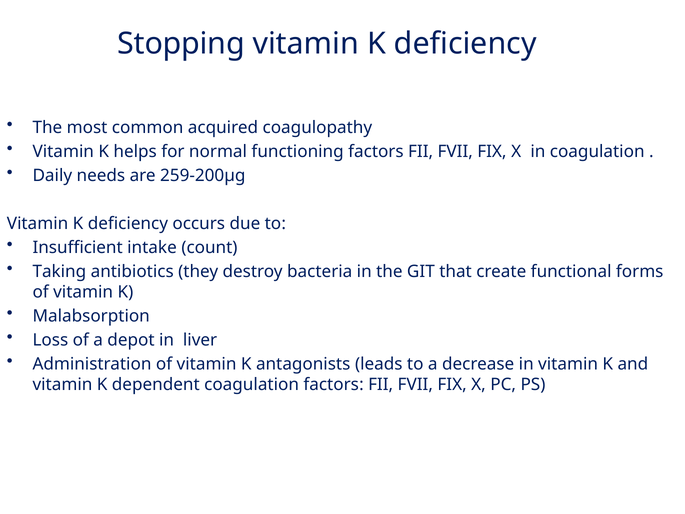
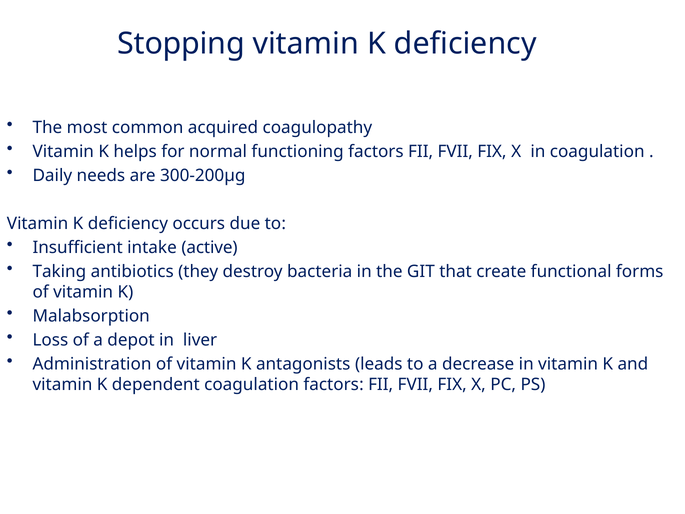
259-200µg: 259-200µg -> 300-200µg
count: count -> active
